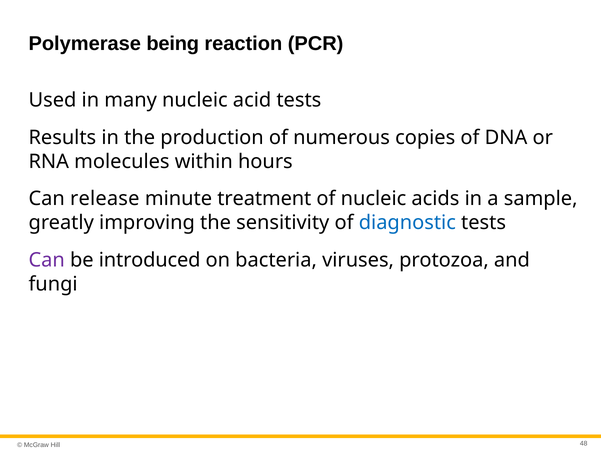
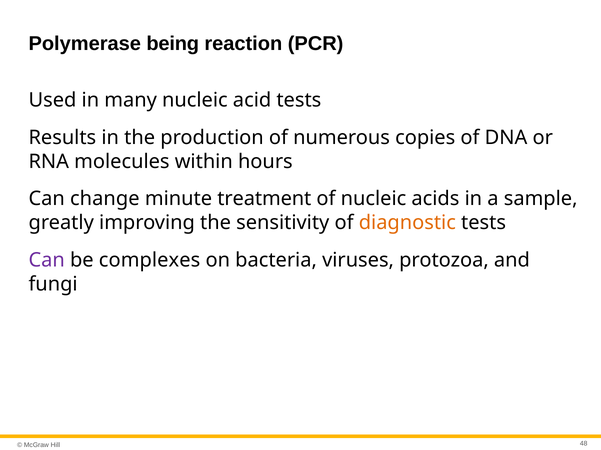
release: release -> change
diagnostic colour: blue -> orange
introduced: introduced -> complexes
